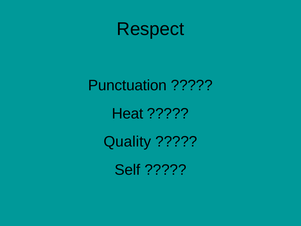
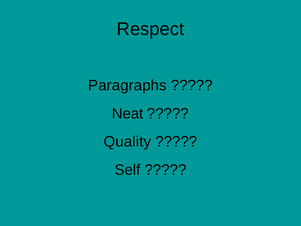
Punctuation: Punctuation -> Paragraphs
Heat: Heat -> Neat
